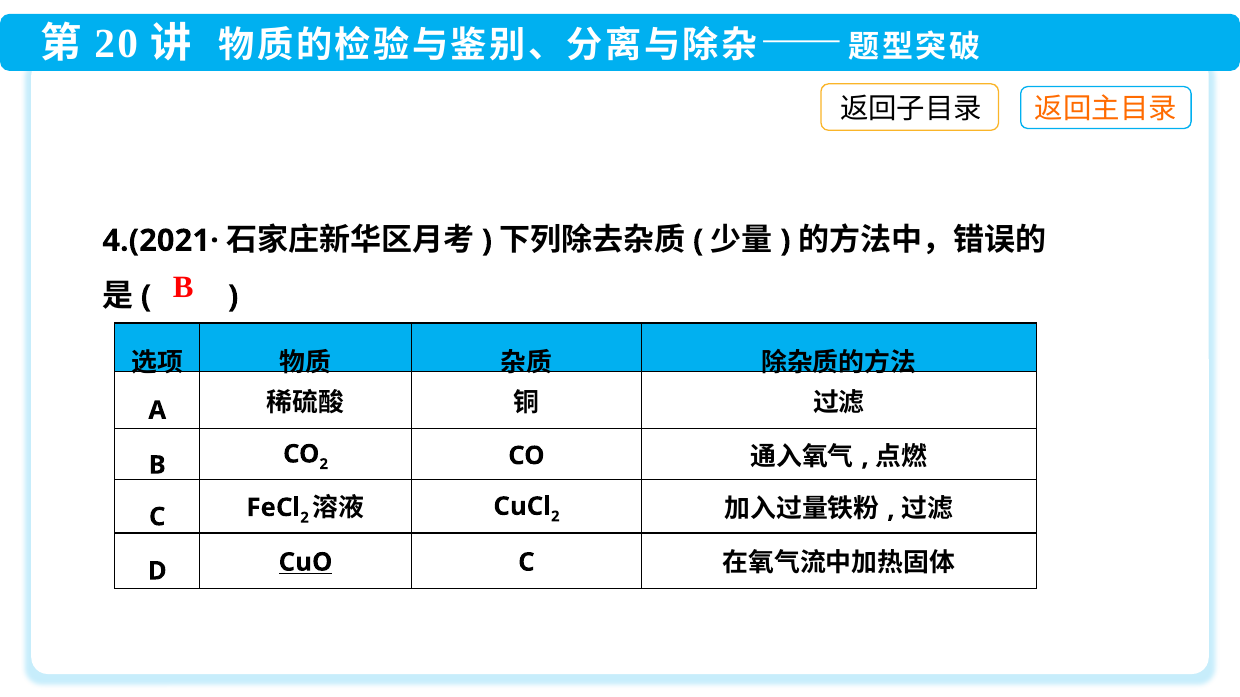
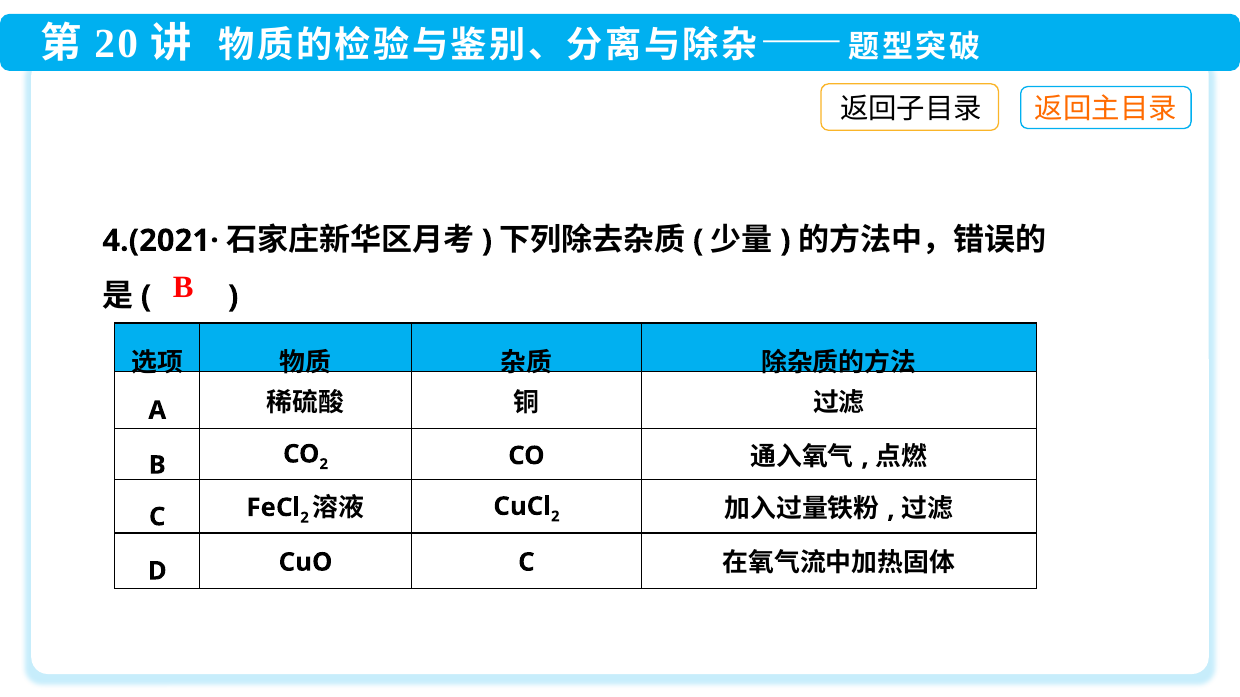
CuO underline: present -> none
